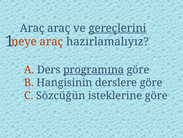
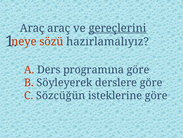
araç at (51, 41): araç -> sözü
programına underline: present -> none
Hangisinin: Hangisinin -> Söyleyerek
